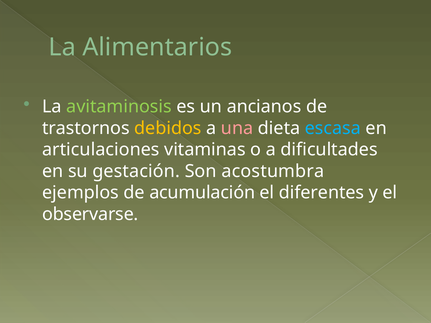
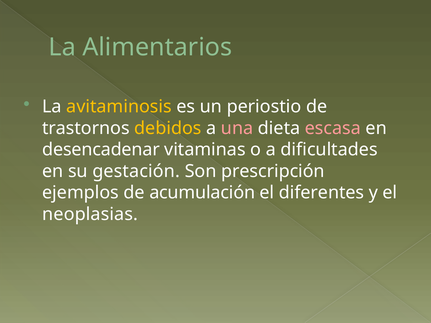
avitaminosis colour: light green -> yellow
ancianos: ancianos -> periostio
escasa colour: light blue -> pink
articulaciones: articulaciones -> desencadenar
acostumbra: acostumbra -> prescripción
observarse: observarse -> neoplasias
